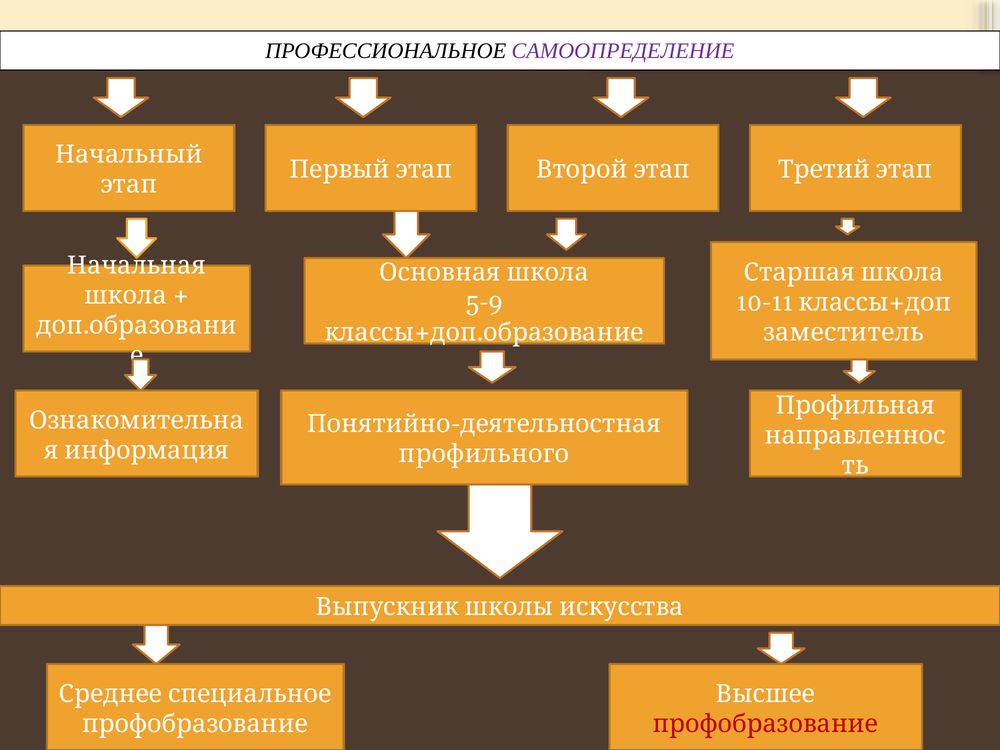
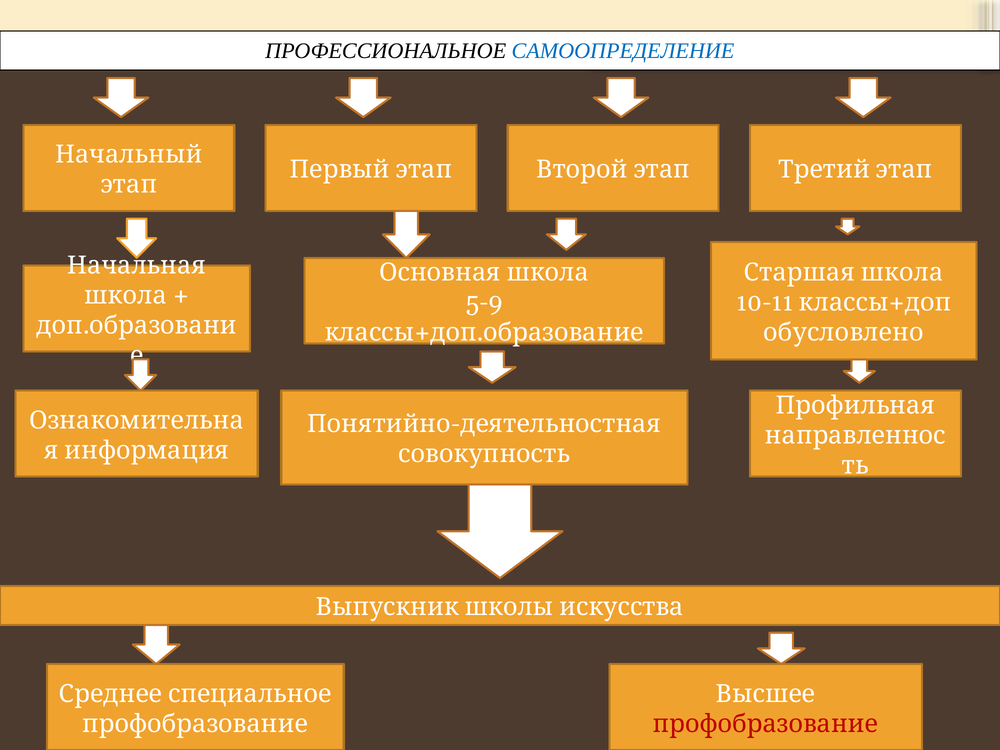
САМООПРЕДЕЛЕНИЕ colour: purple -> blue
заместитель: заместитель -> обусловлено
профильного: профильного -> совокупность
